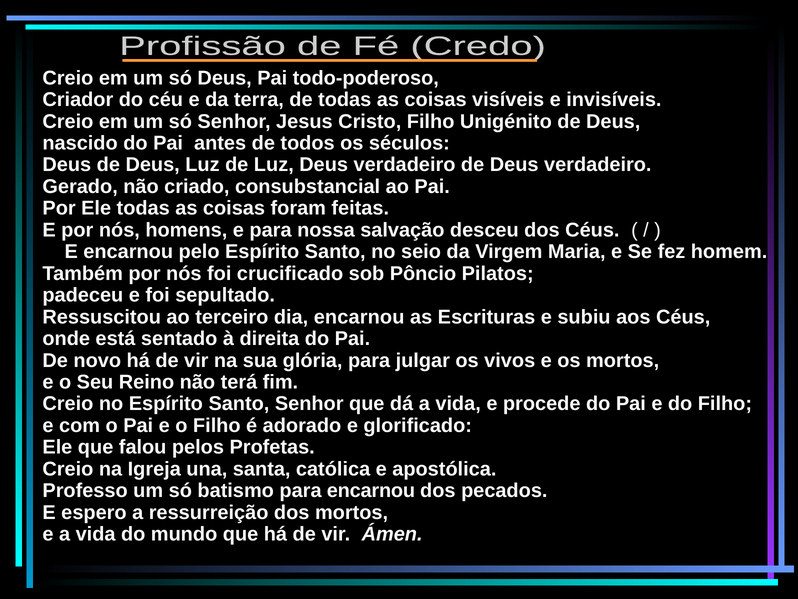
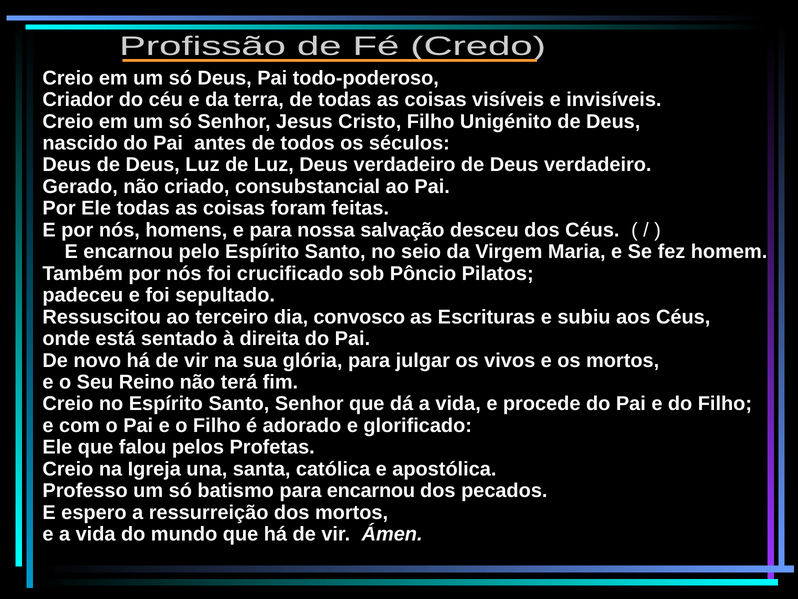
dia encarnou: encarnou -> convosco
